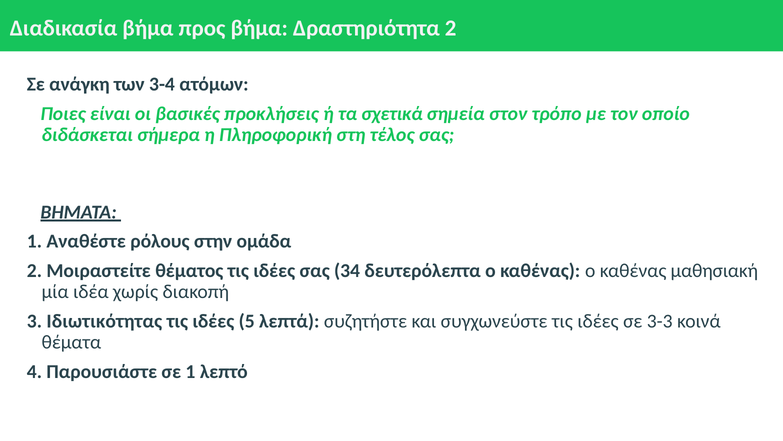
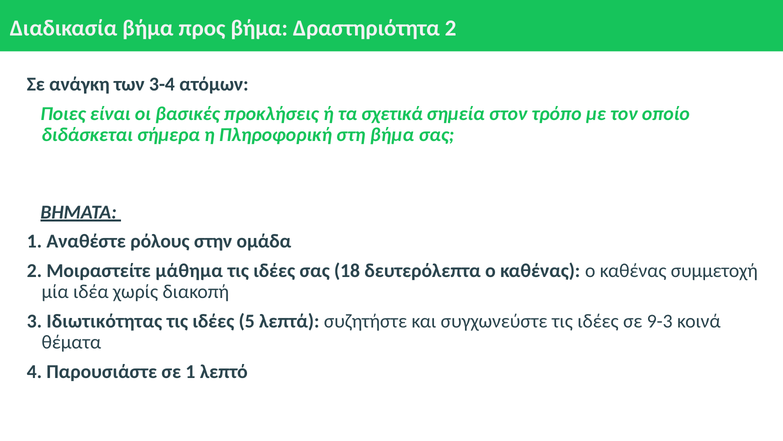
στη τέλος: τέλος -> βήμα
θέματος: θέματος -> μάθημα
34: 34 -> 18
μαθησιακή: μαθησιακή -> συμμετοχή
3-3: 3-3 -> 9-3
